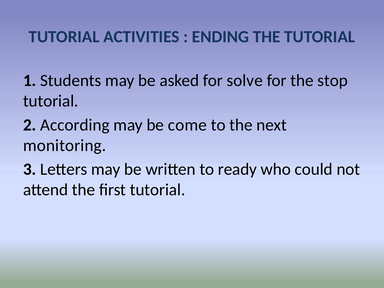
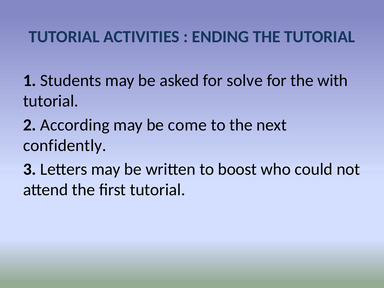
stop: stop -> with
monitoring: monitoring -> confidently
ready: ready -> boost
